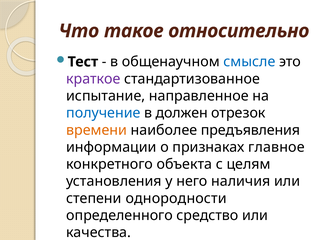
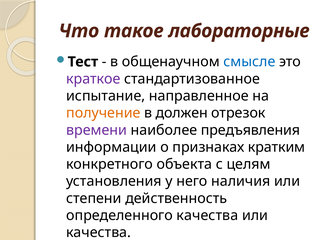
относительно: относительно -> лабораторные
получение colour: blue -> orange
времени colour: orange -> purple
главное: главное -> кратким
однородности: однородности -> действенность
определенного средство: средство -> качества
